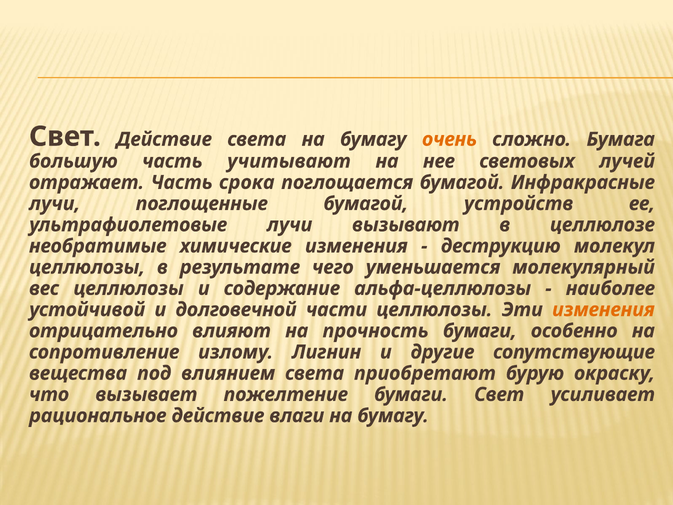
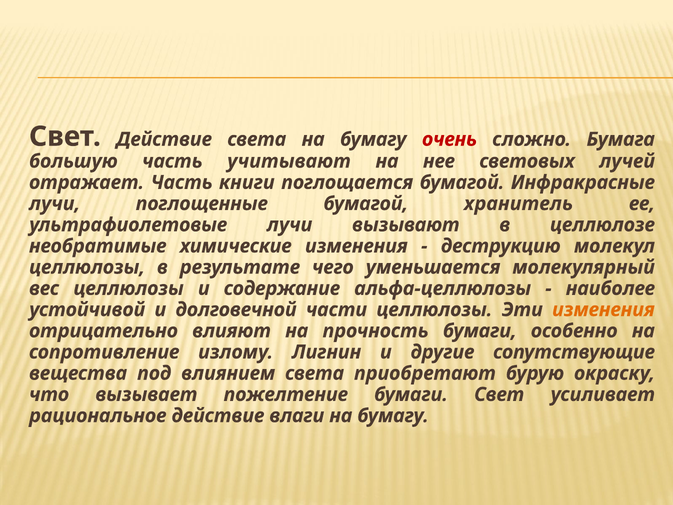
очень colour: orange -> red
срока: срока -> книги
устройств: устройств -> хранитель
